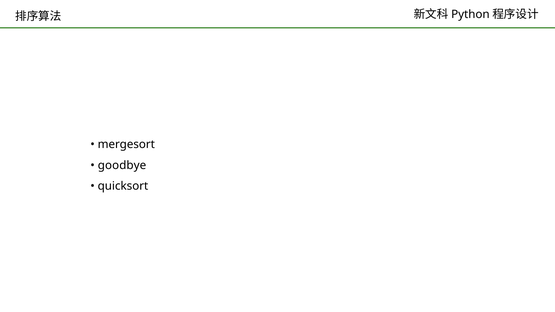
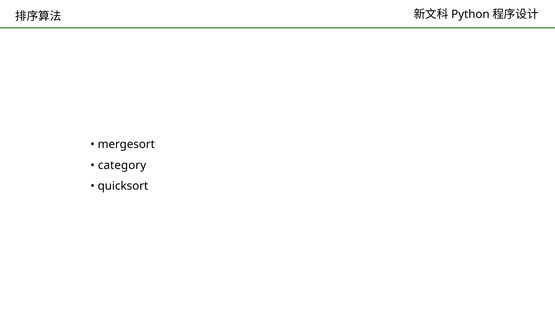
goodbye: goodbye -> category
